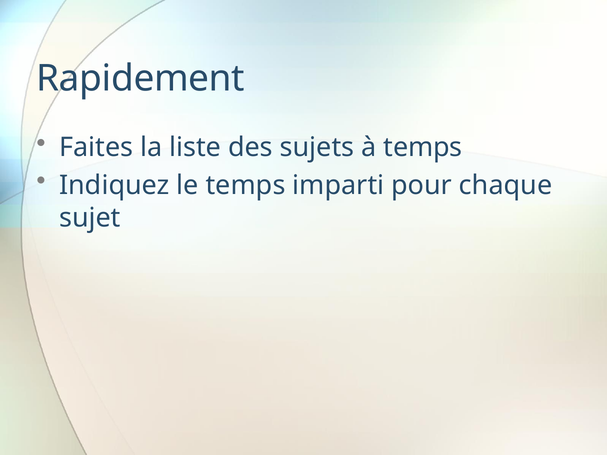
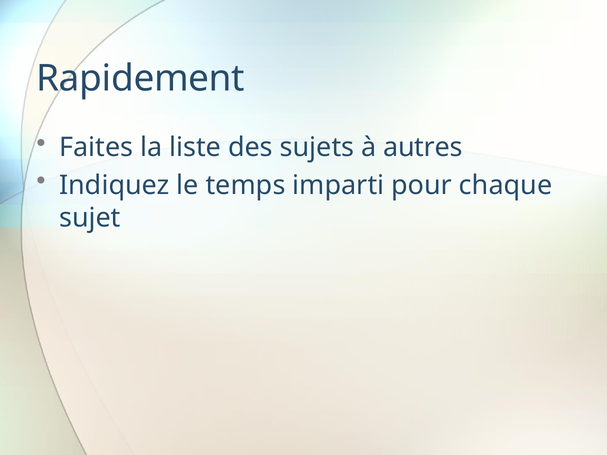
à temps: temps -> autres
